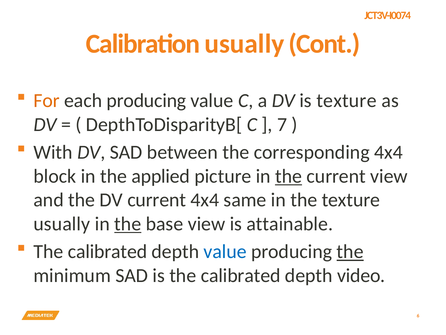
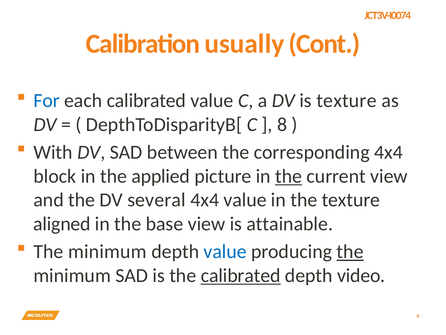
For colour: orange -> blue
each producing: producing -> calibrated
7: 7 -> 8
DV current: current -> several
4x4 same: same -> value
usually at (62, 224): usually -> aligned
the at (128, 224) underline: present -> none
calibrated at (108, 251): calibrated -> minimum
calibrated at (241, 275) underline: none -> present
